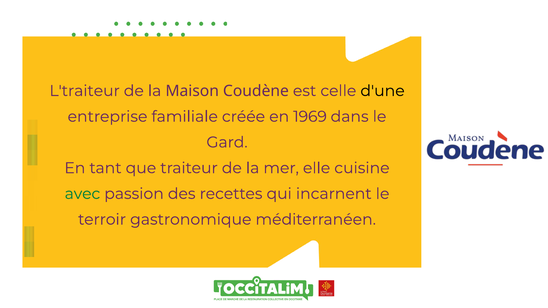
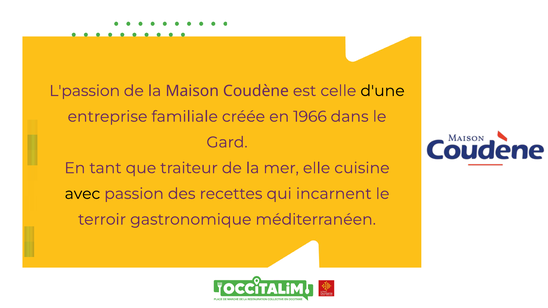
L'traiteur: L'traiteur -> L'passion
1969: 1969 -> 1966
avec colour: green -> black
